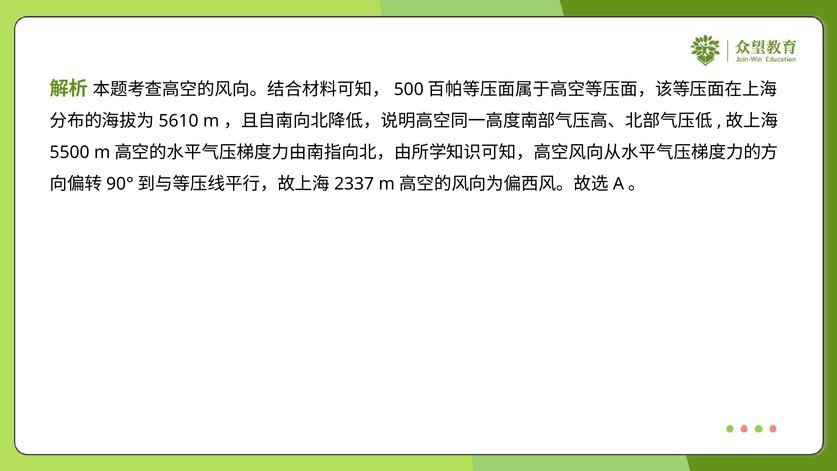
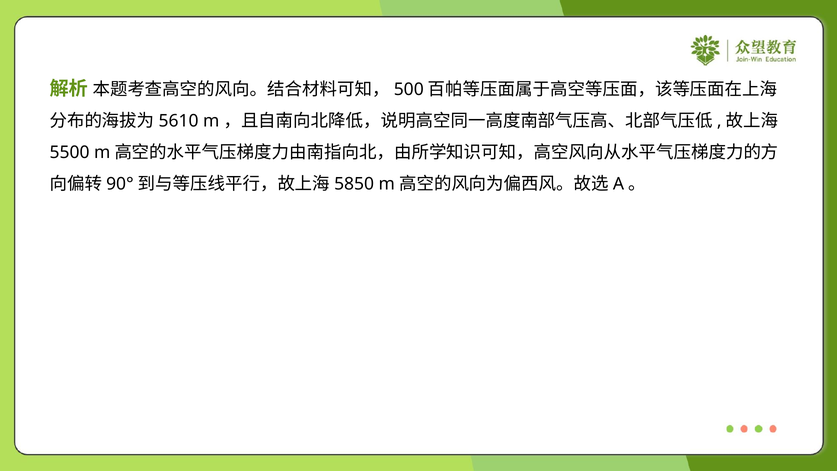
2337: 2337 -> 5850
